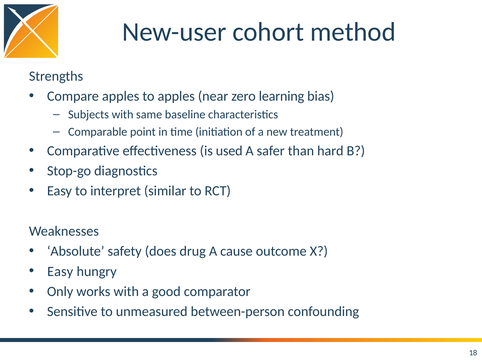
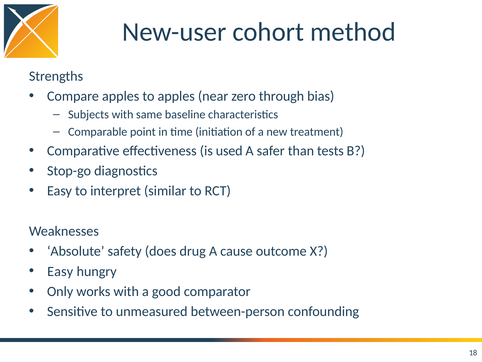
learning: learning -> through
hard: hard -> tests
